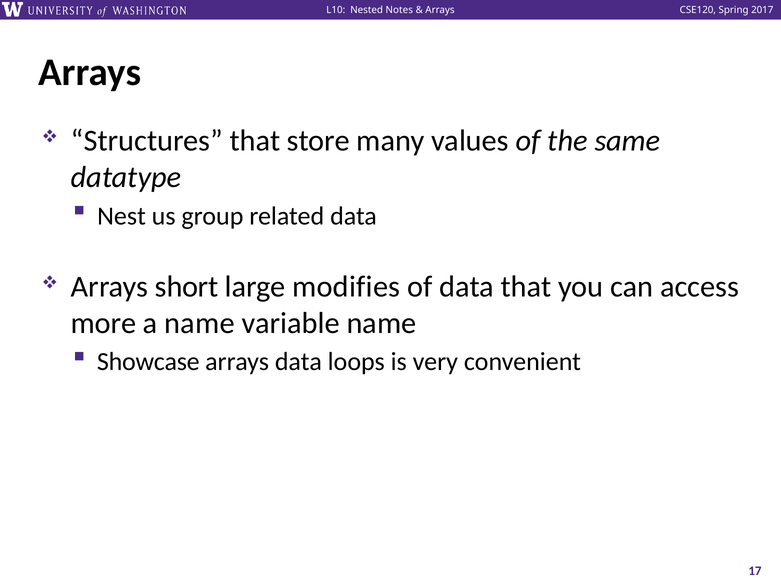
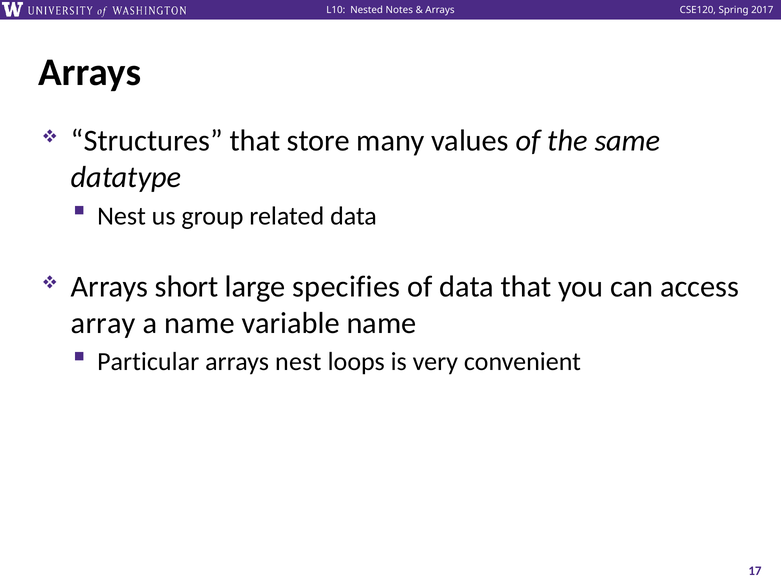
modifies: modifies -> specifies
more: more -> array
Showcase: Showcase -> Particular
arrays data: data -> nest
